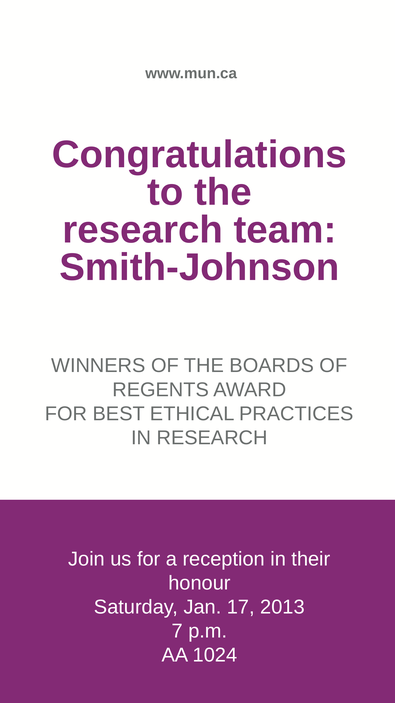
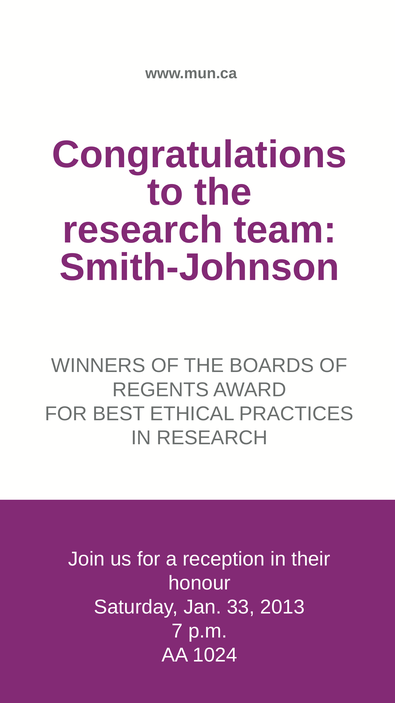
17: 17 -> 33
